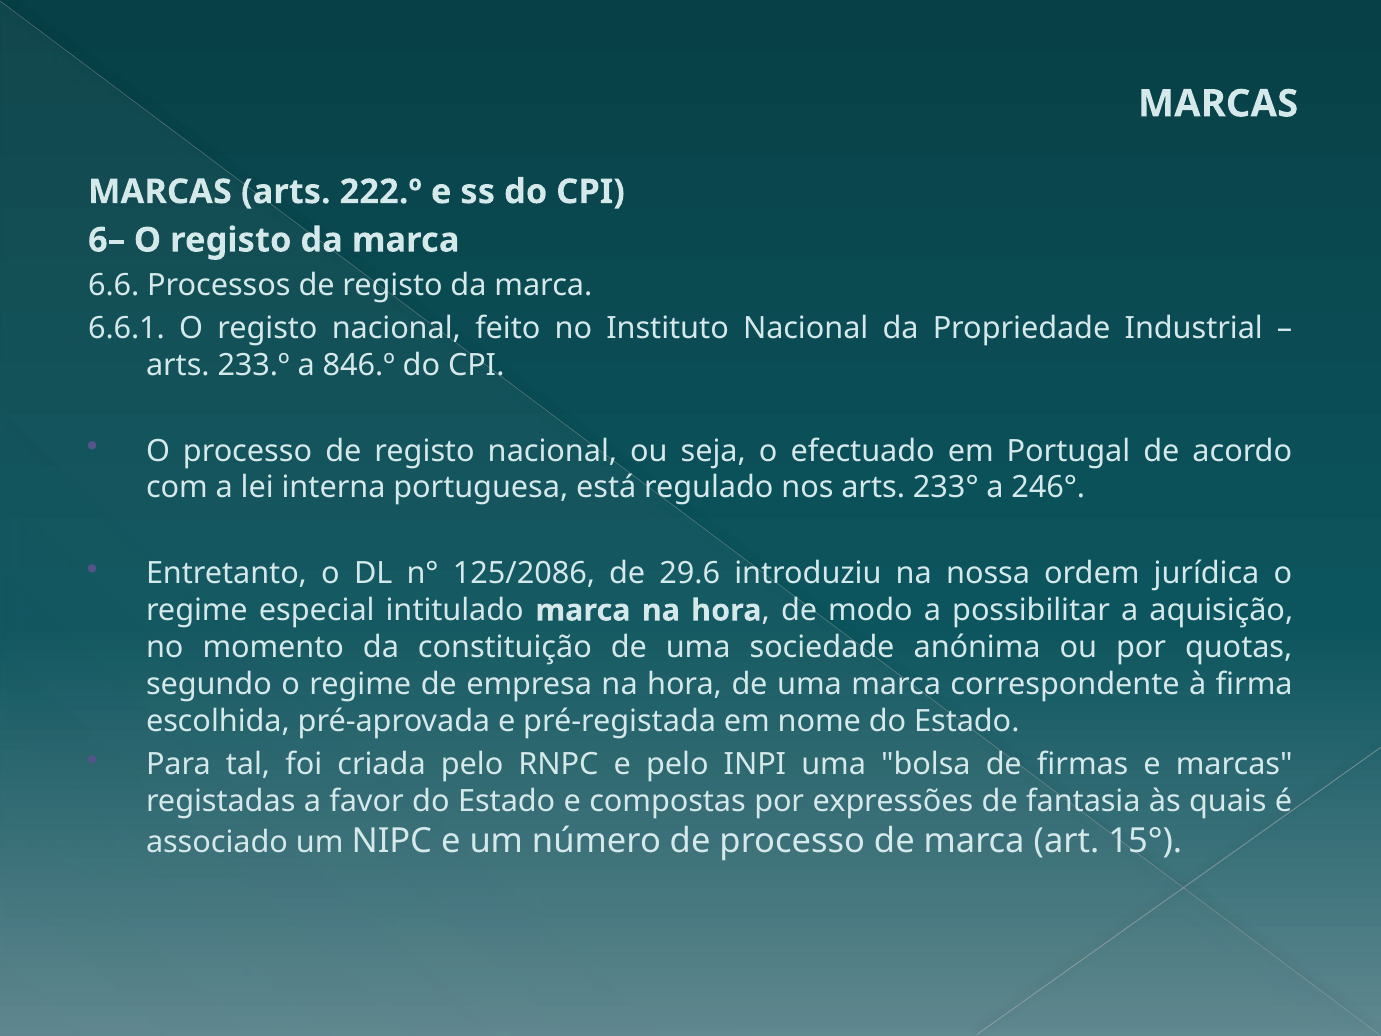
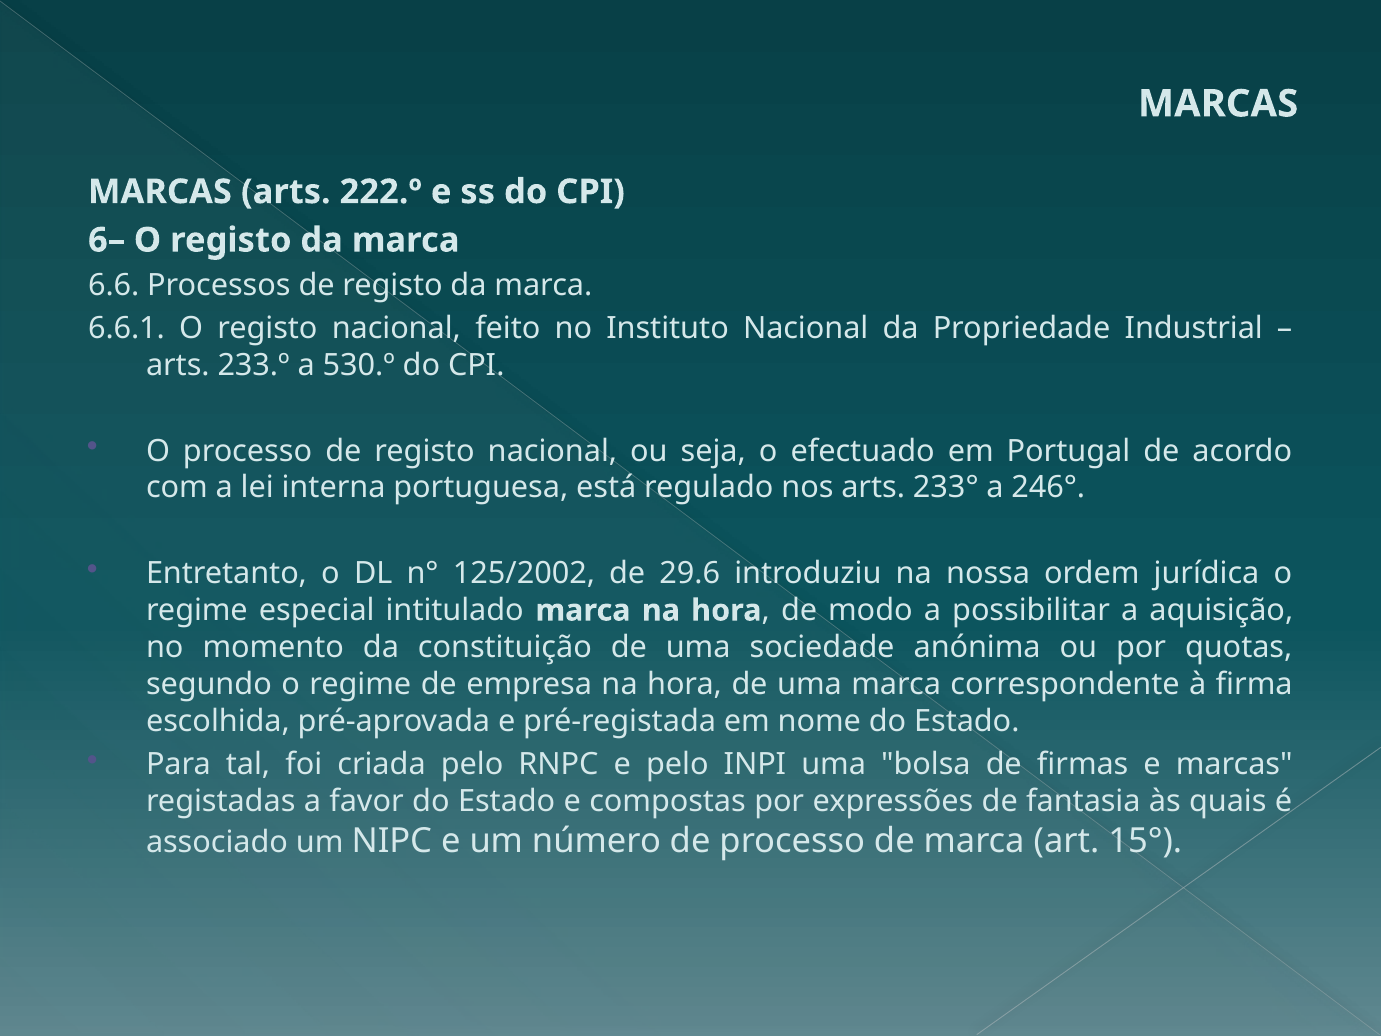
846.º: 846.º -> 530.º
125/2086: 125/2086 -> 125/2002
